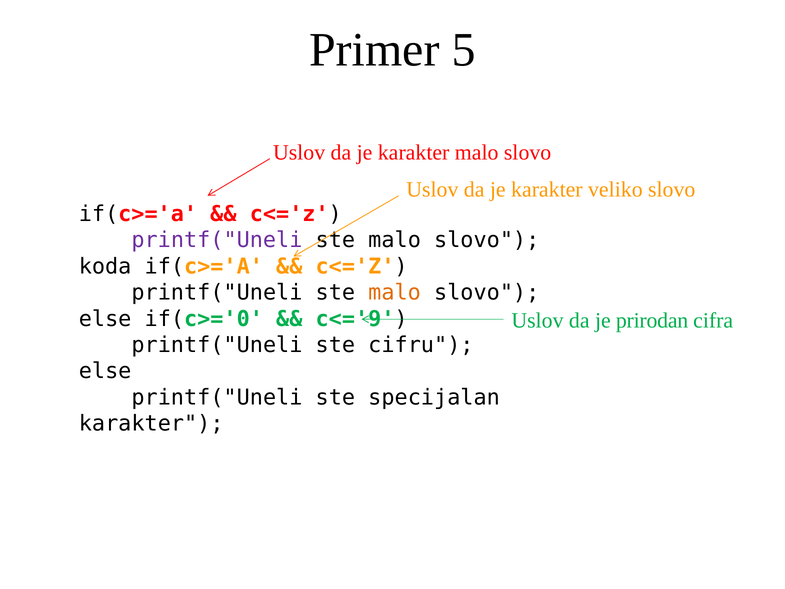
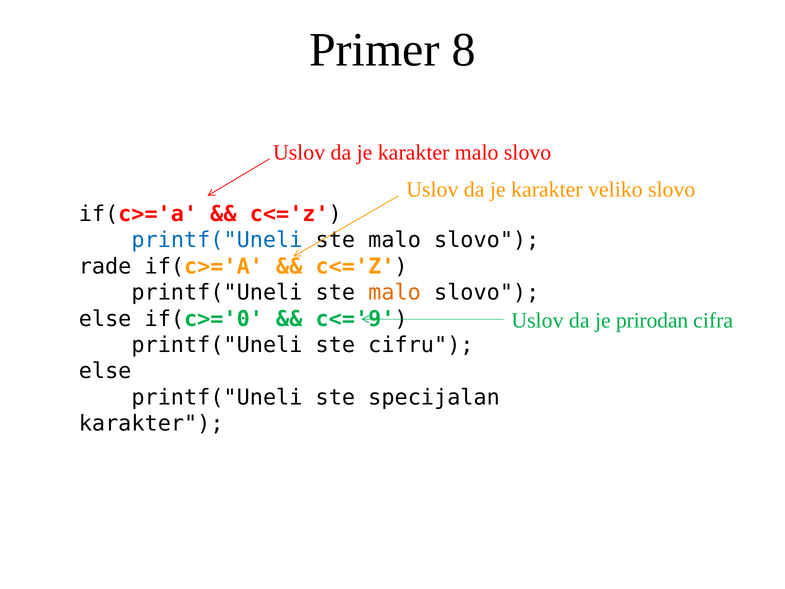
5: 5 -> 8
printf("Uneli at (217, 240) colour: purple -> blue
koda: koda -> rade
